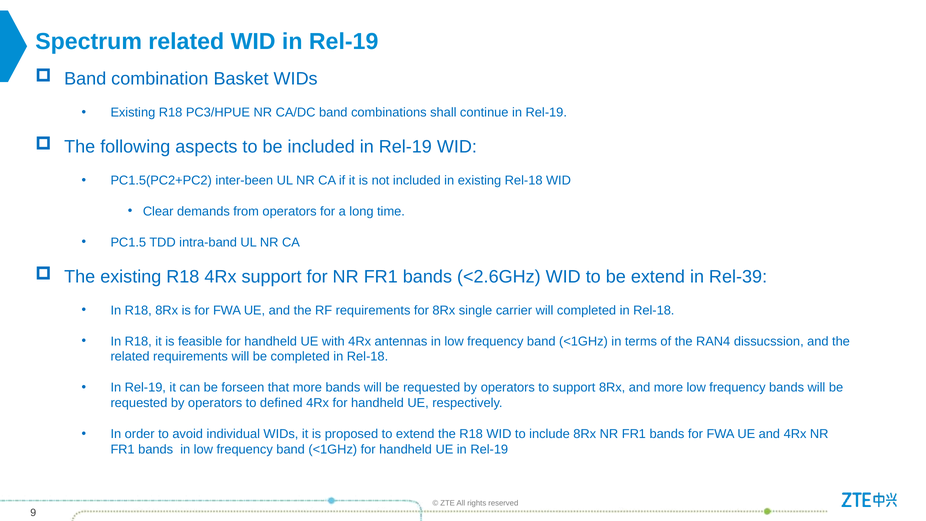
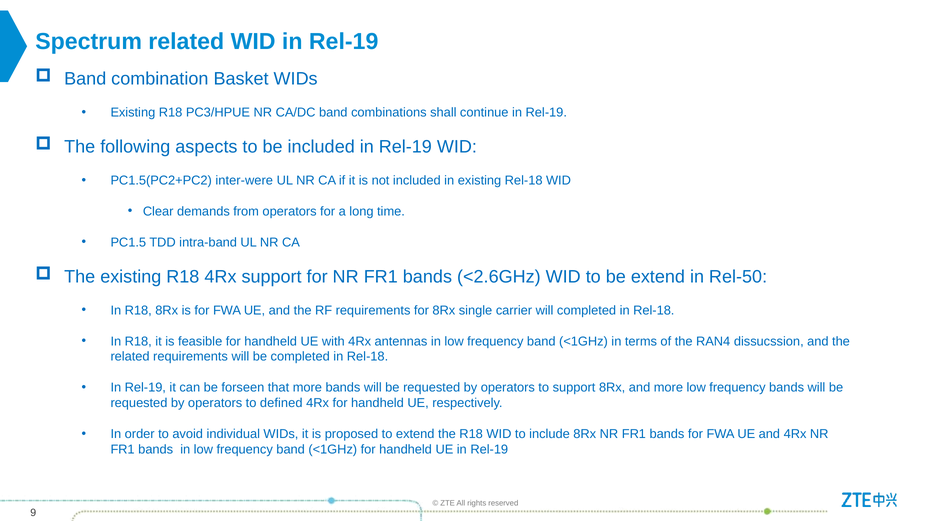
inter-been: inter-been -> inter-were
Rel-39: Rel-39 -> Rel-50
